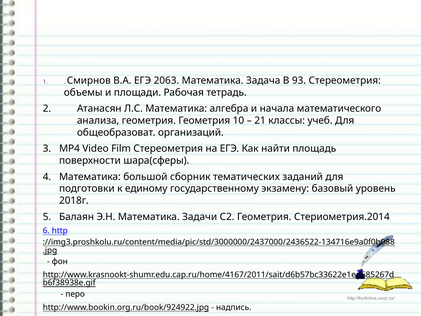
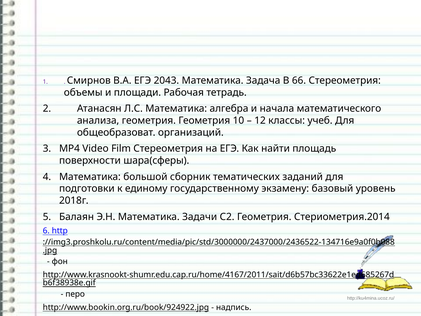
2063: 2063 -> 2043
93: 93 -> 66
21: 21 -> 12
